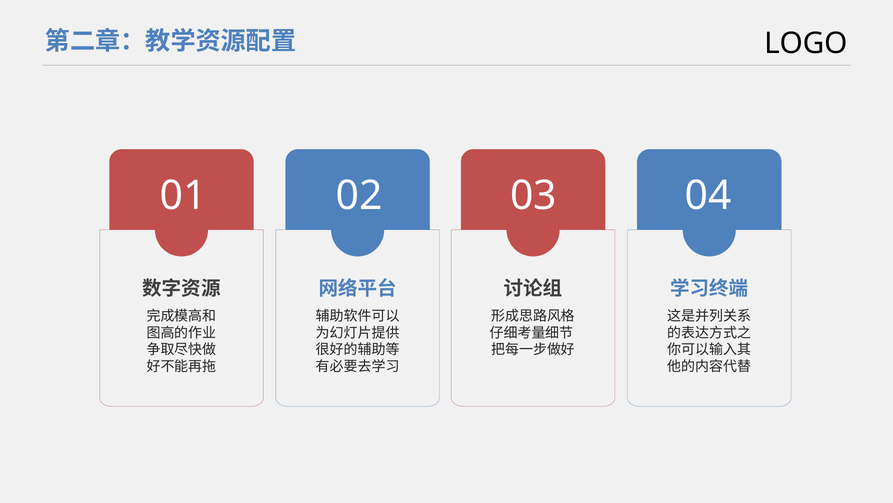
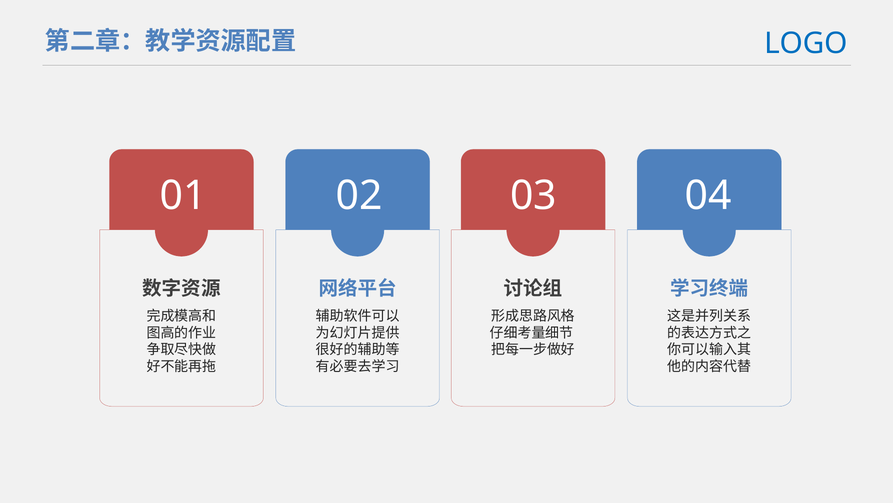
LOGO colour: black -> blue
